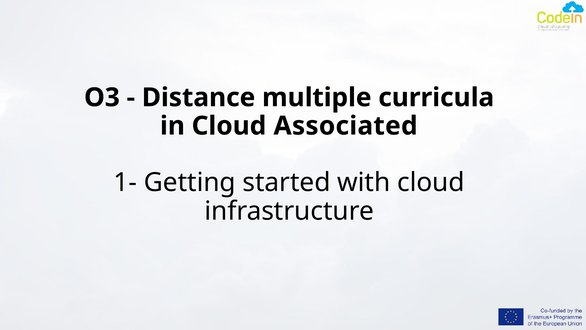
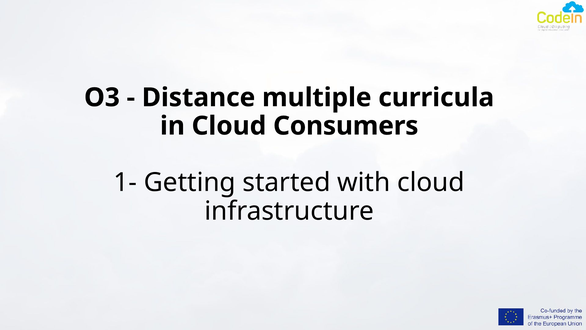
Associated: Associated -> Consumers
